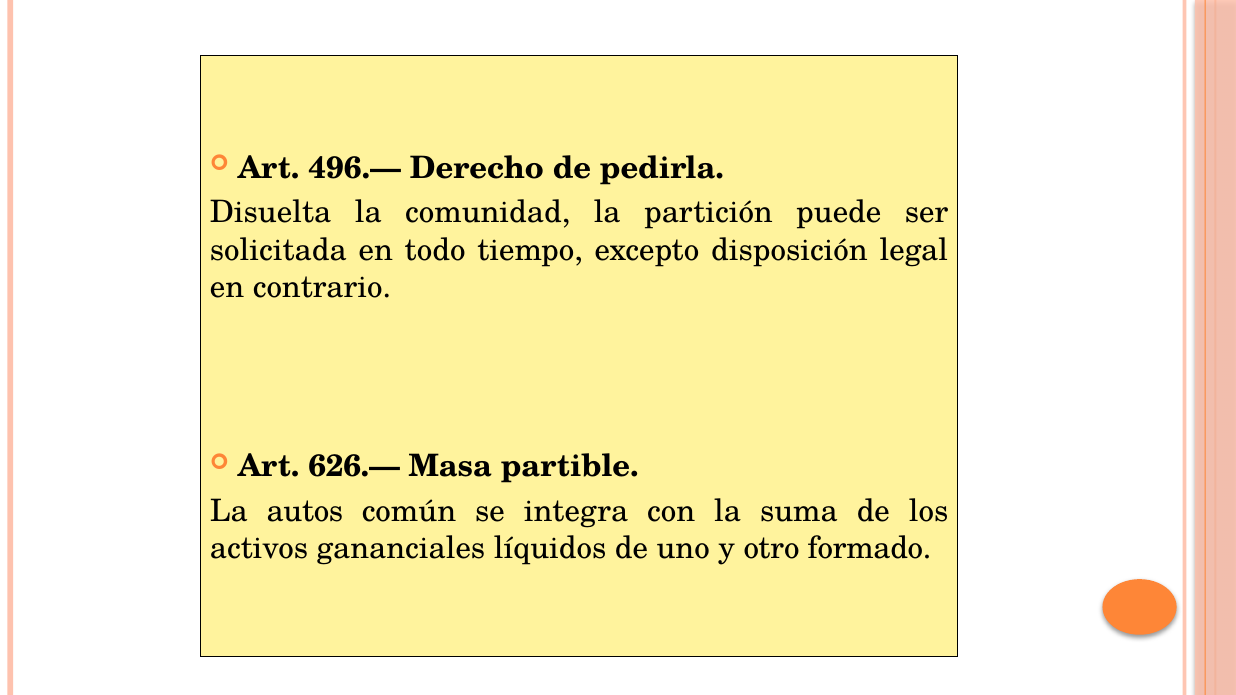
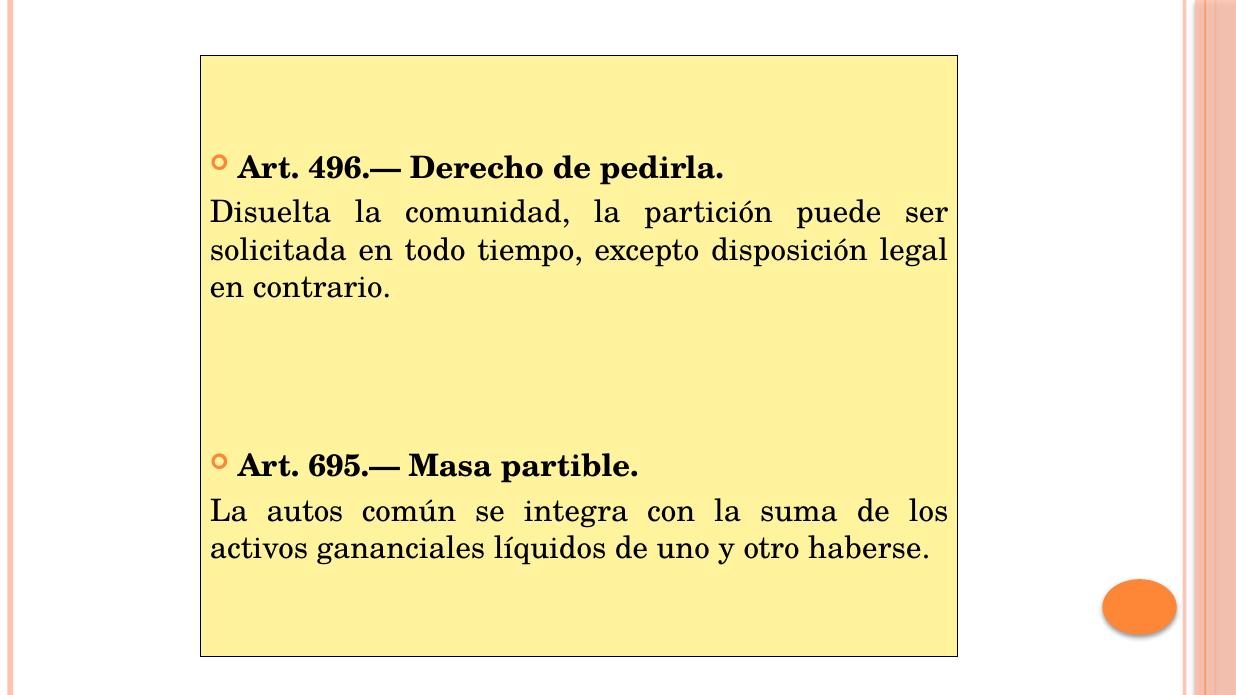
626.—: 626.— -> 695.—
formado: formado -> haberse
